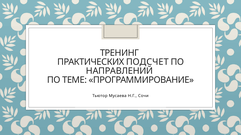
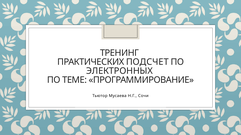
НАПРАВЛЕНИЙ: НАПРАВЛЕНИЙ -> ЭЛЕКТРОННЫХ
